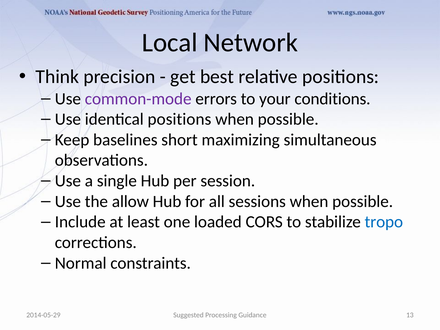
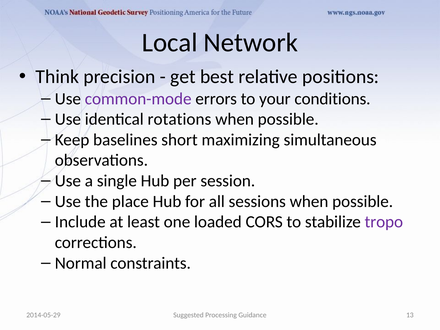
identical positions: positions -> rotations
allow: allow -> place
tropo colour: blue -> purple
